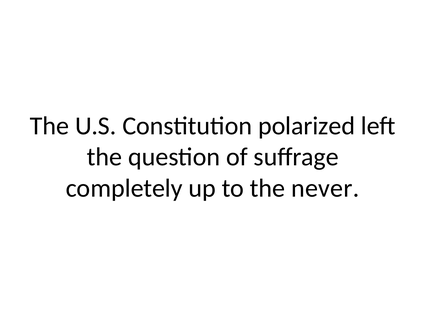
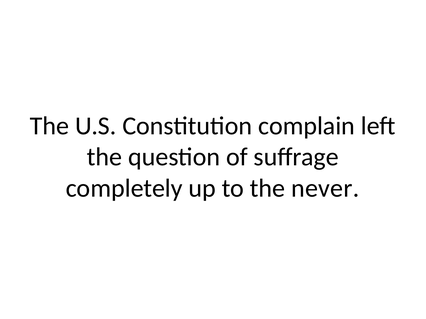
polarized: polarized -> complain
